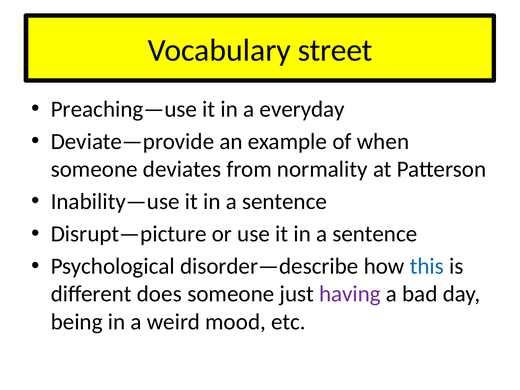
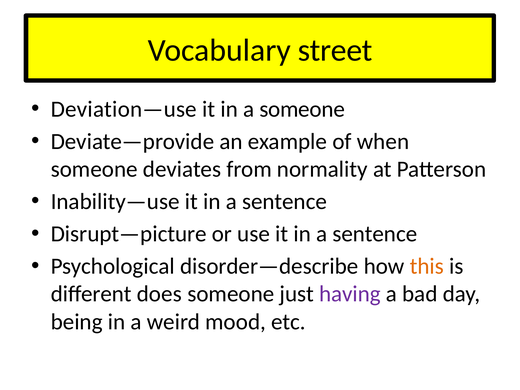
Preaching—use: Preaching—use -> Deviation—use
a everyday: everyday -> someone
this colour: blue -> orange
